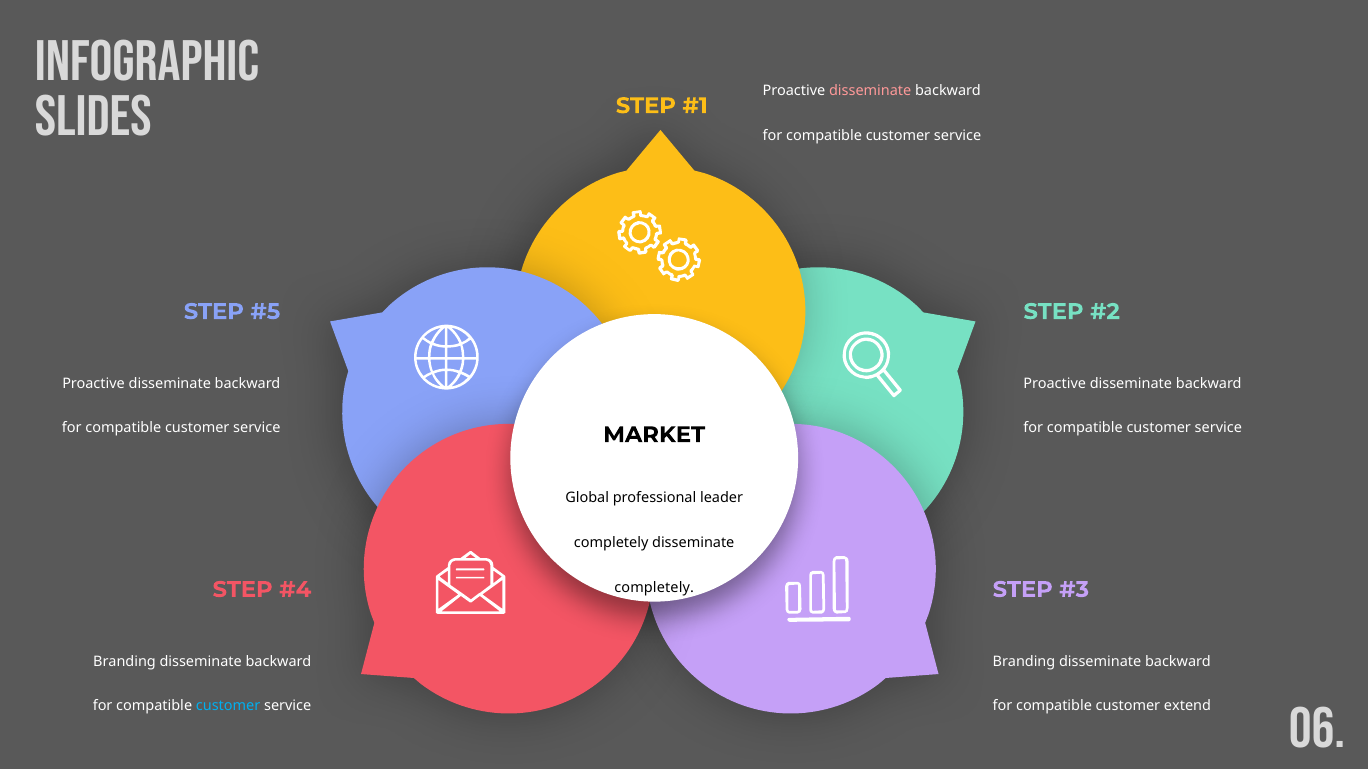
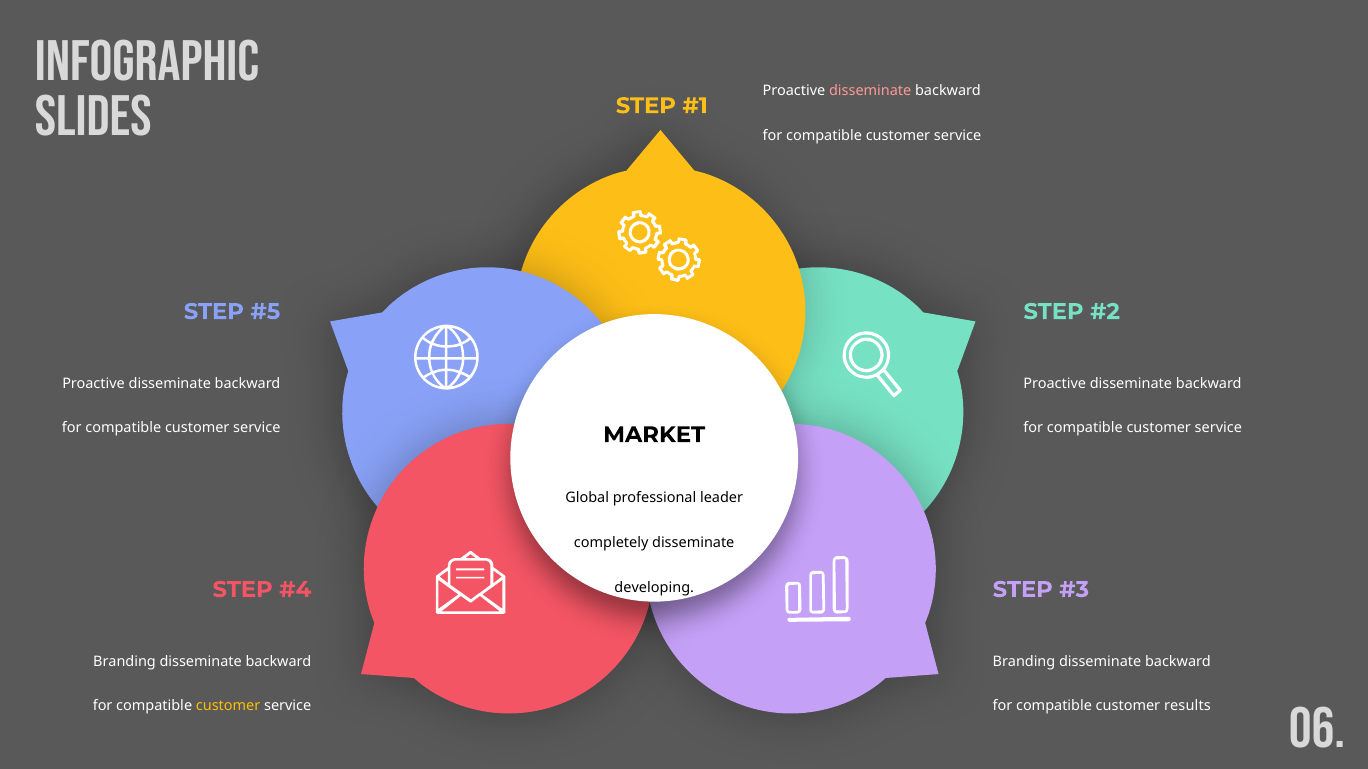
completely at (654, 588): completely -> developing
customer at (228, 707) colour: light blue -> yellow
extend: extend -> results
